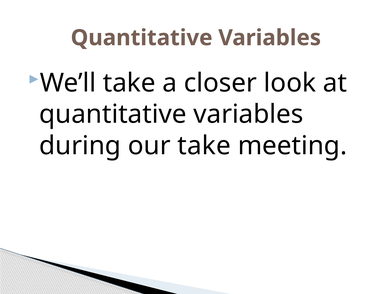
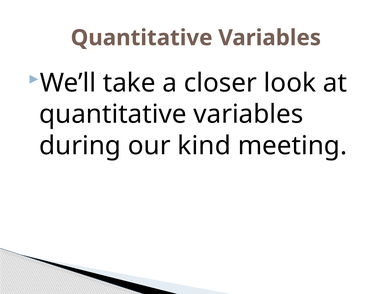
our take: take -> kind
